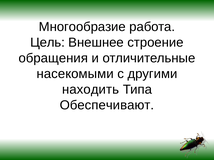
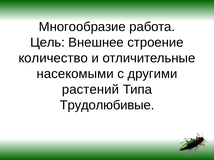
обращения: обращения -> количество
находить: находить -> растений
Обеспечивают: Обеспечивают -> Трудолюбивые
